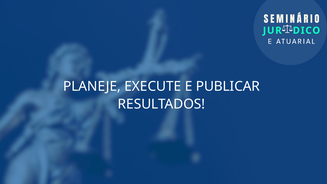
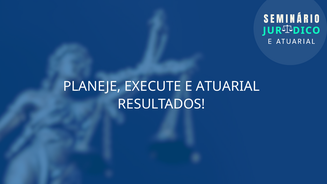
EXECUTE E PUBLICAR: PUBLICAR -> ATUARIAL
